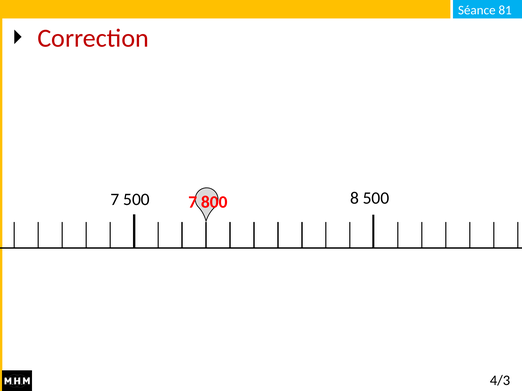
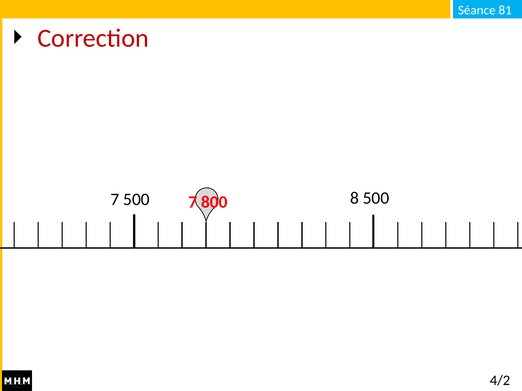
4/3: 4/3 -> 4/2
